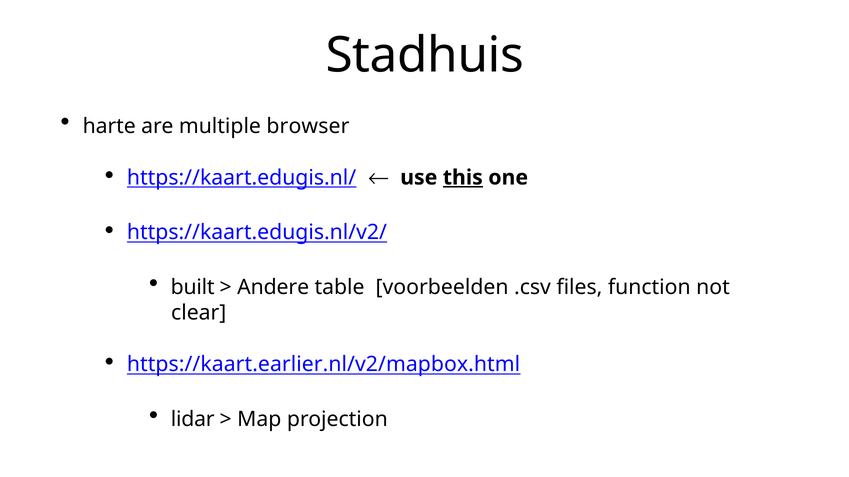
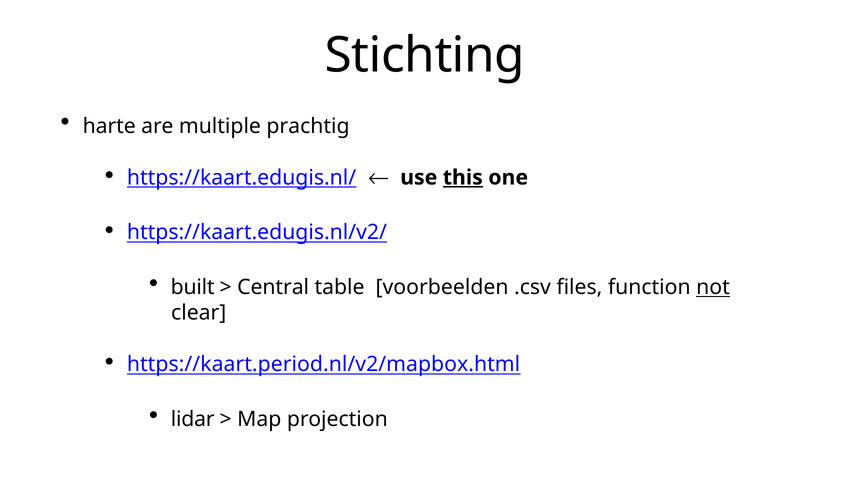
Stadhuis: Stadhuis -> Stichting
browser: browser -> prachtig
Andere: Andere -> Central
not underline: none -> present
https://kaart.earlier.nl/v2/mapbox.html: https://kaart.earlier.nl/v2/mapbox.html -> https://kaart.period.nl/v2/mapbox.html
